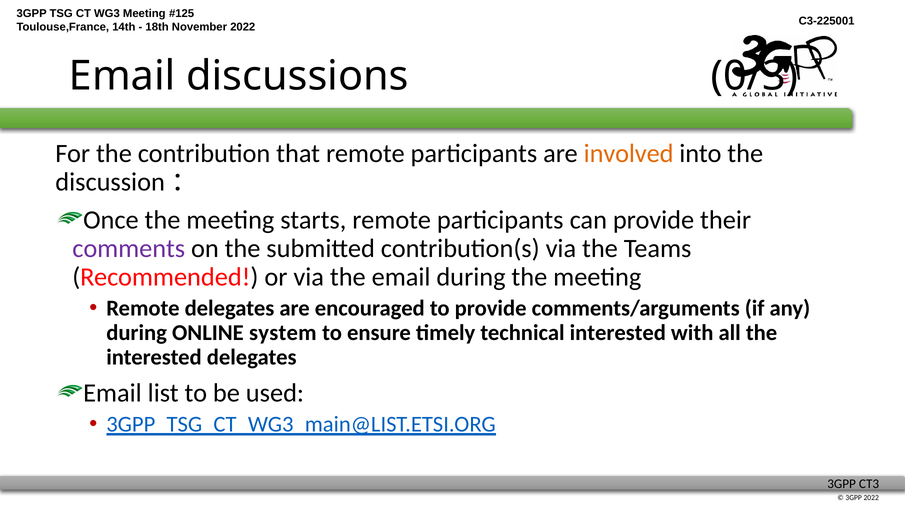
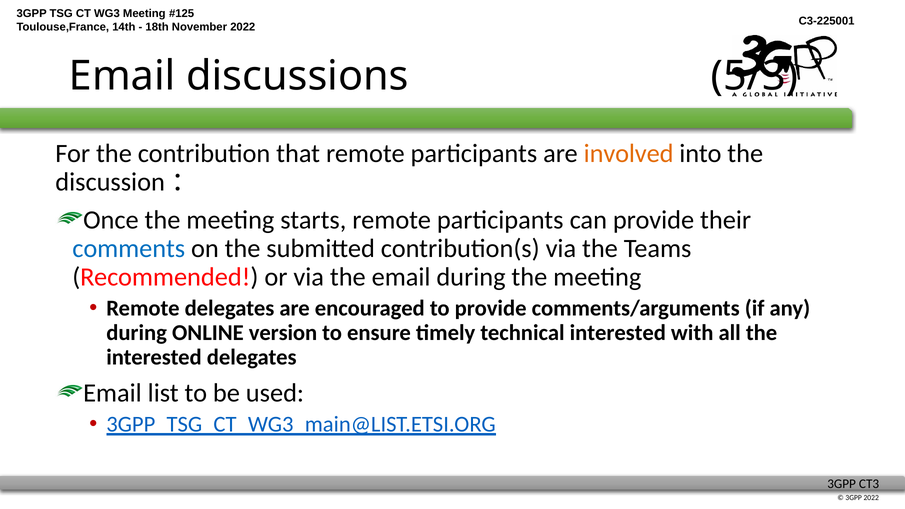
0/3: 0/3 -> 5/3
comments colour: purple -> blue
system: system -> version
